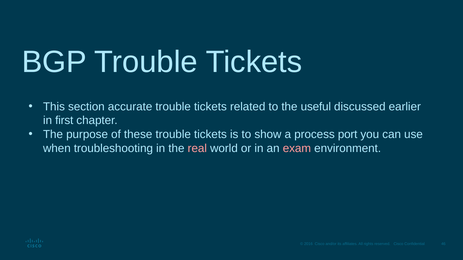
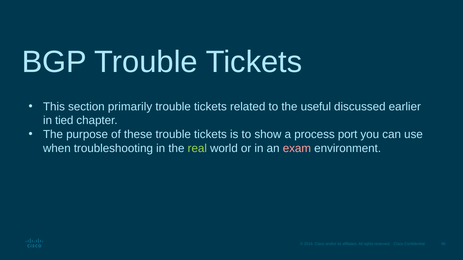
accurate: accurate -> primarily
first: first -> tied
real colour: pink -> light green
